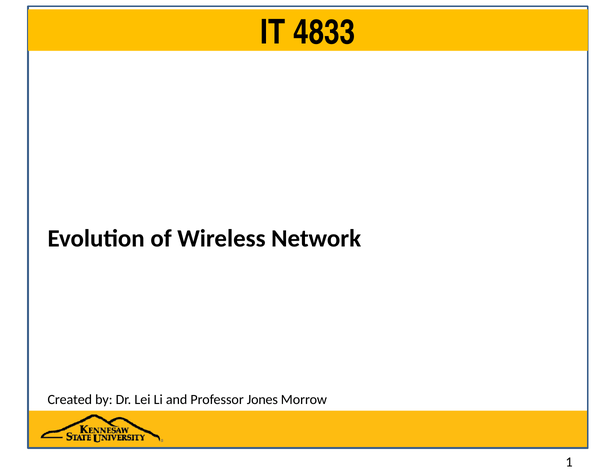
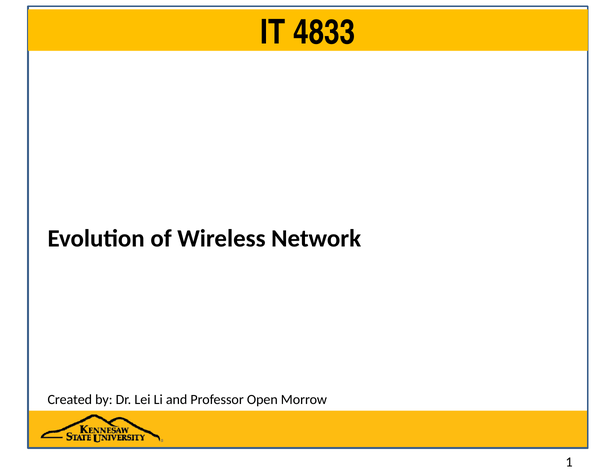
Jones: Jones -> Open
